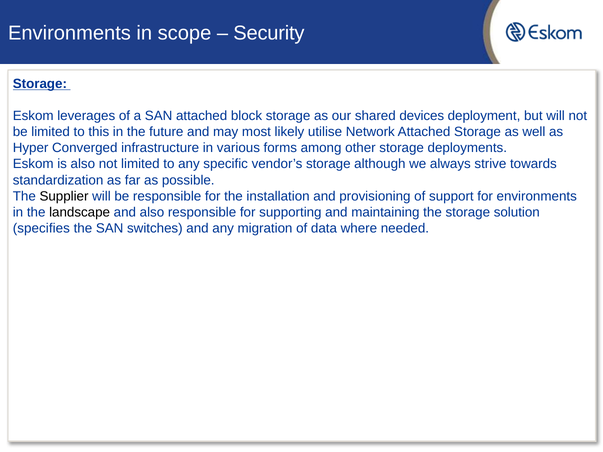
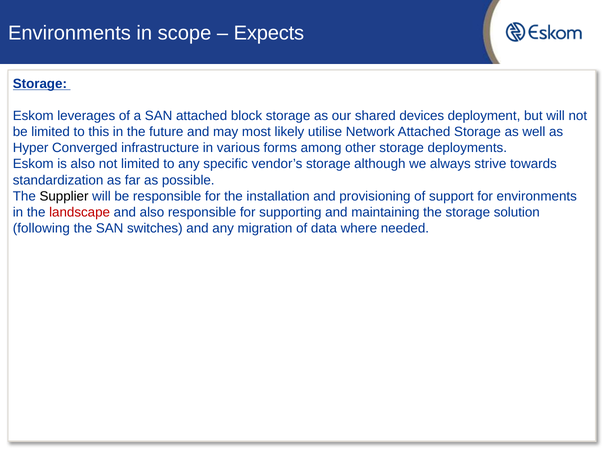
Security: Security -> Expects
landscape colour: black -> red
specifies: specifies -> following
